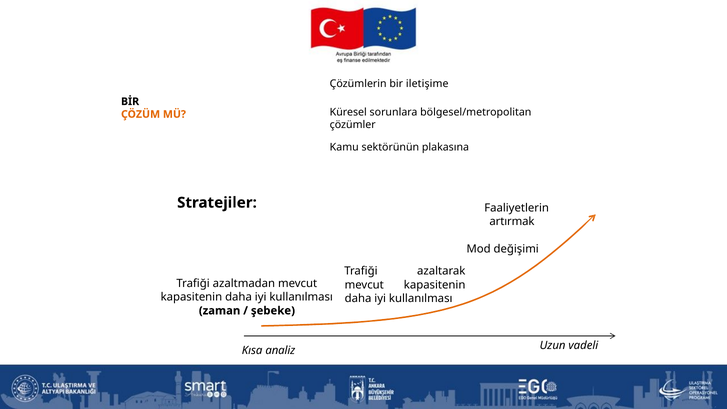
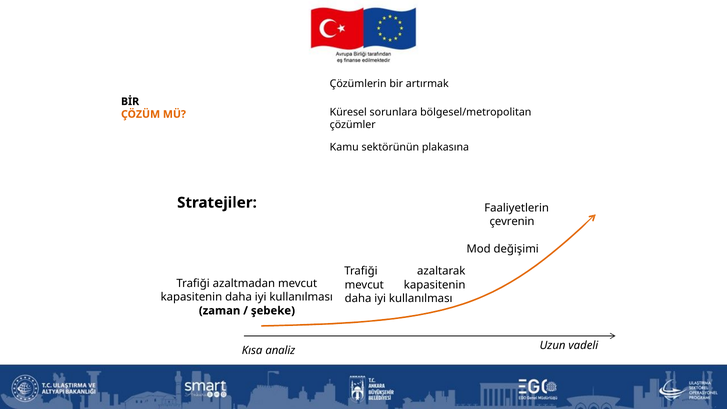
iletişime: iletişime -> artırmak
artırmak: artırmak -> çevrenin
